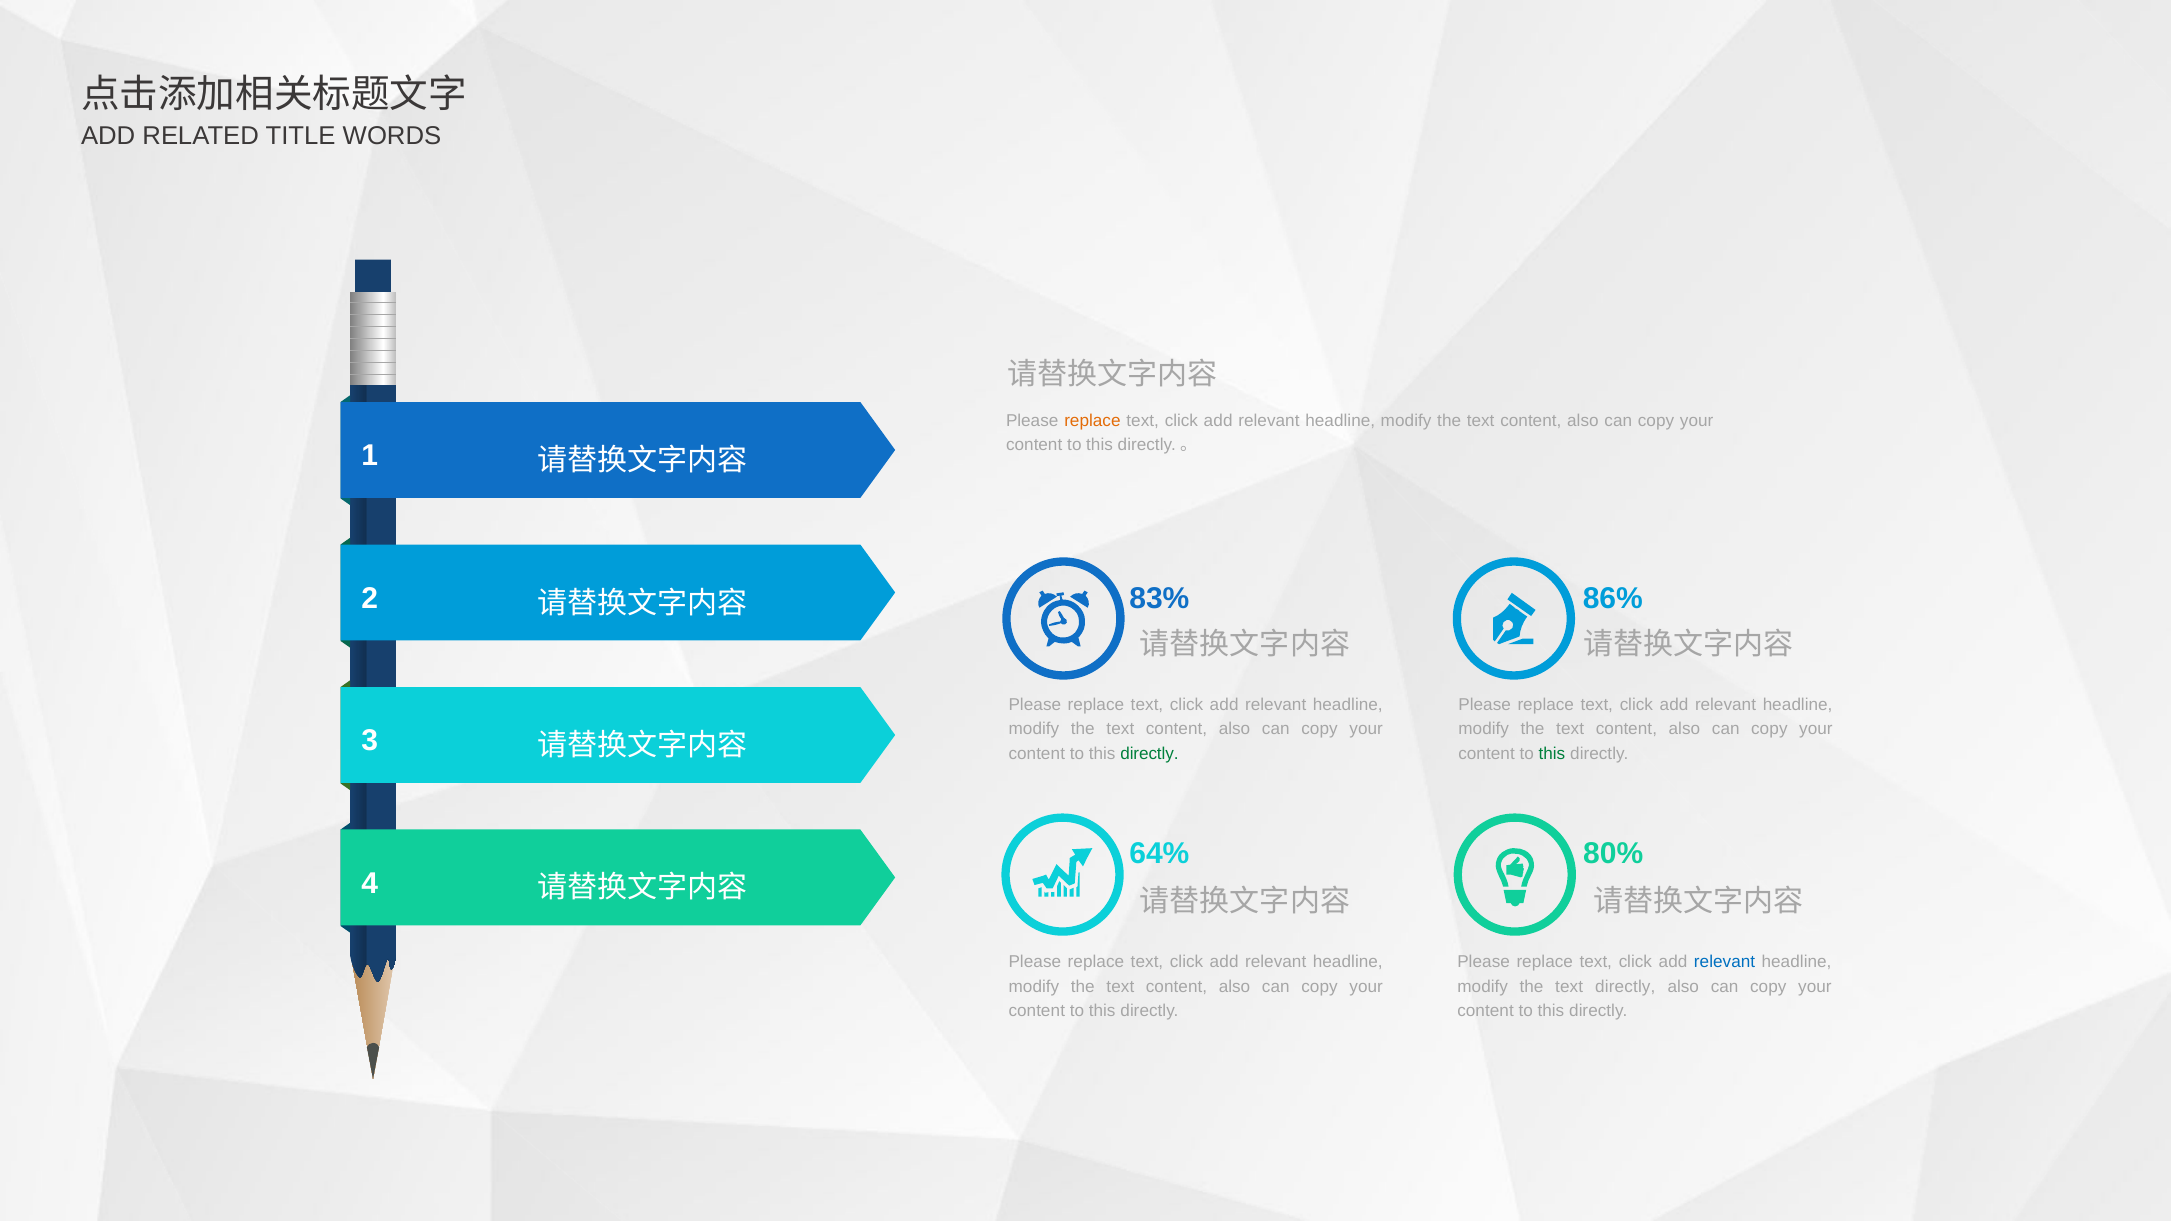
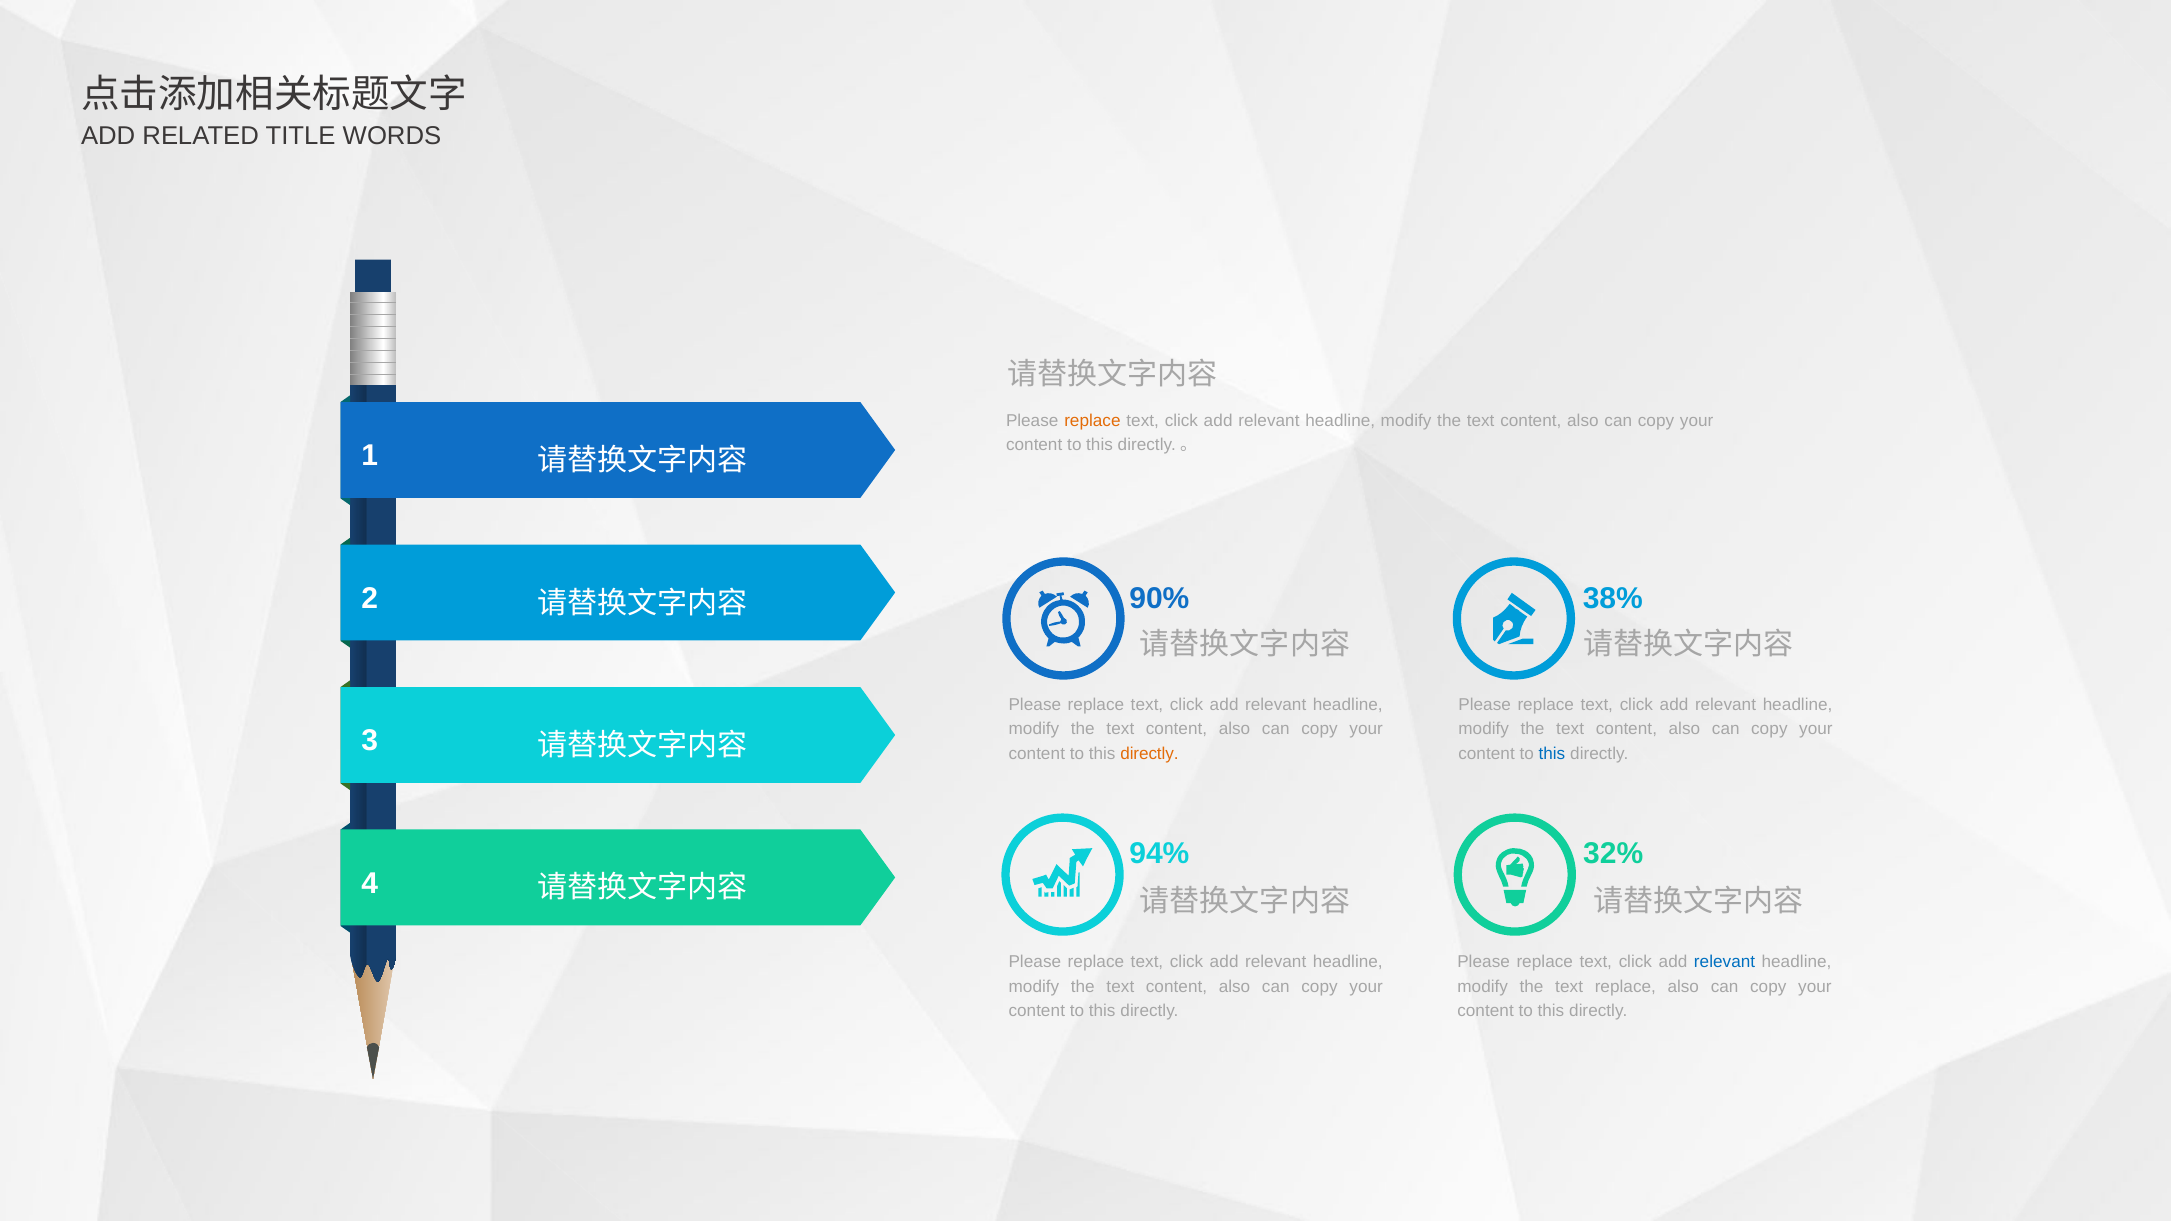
83%: 83% -> 90%
86%: 86% -> 38%
directly at (1149, 754) colour: green -> orange
this at (1552, 754) colour: green -> blue
64%: 64% -> 94%
80%: 80% -> 32%
text directly: directly -> replace
